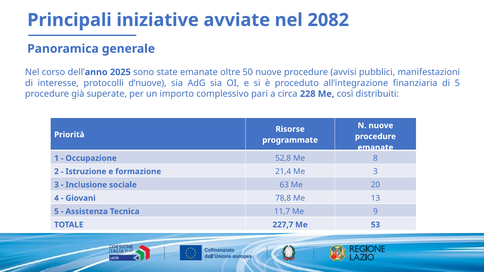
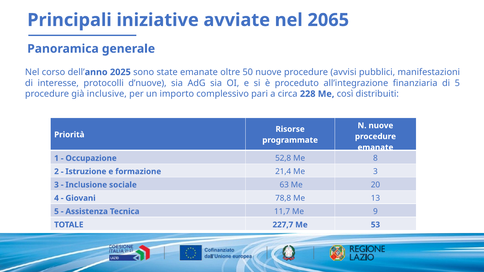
2082: 2082 -> 2065
superate: superate -> inclusive
